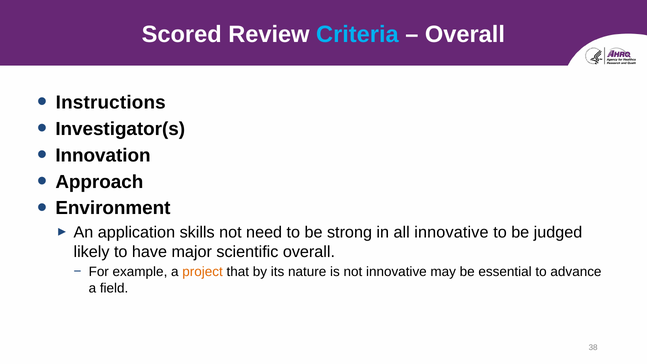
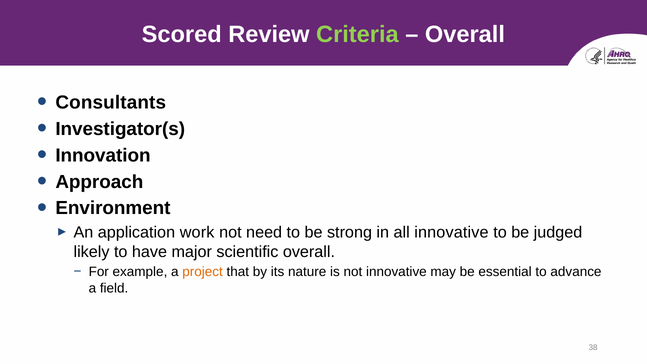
Criteria colour: light blue -> light green
Instructions: Instructions -> Consultants
skills: skills -> work
